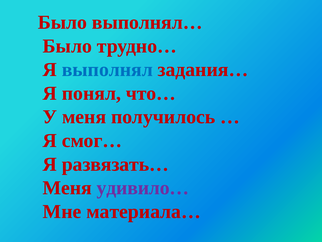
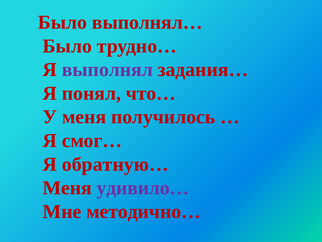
выполнял colour: blue -> purple
развязать…: развязать… -> обратную…
материала…: материала… -> методично…
